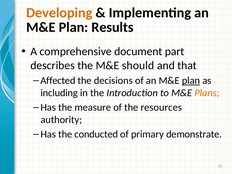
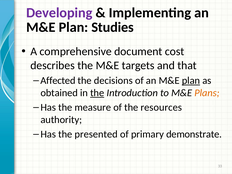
Developing colour: orange -> purple
Results: Results -> Studies
part: part -> cost
should: should -> targets
including: including -> obtained
the at (97, 93) underline: none -> present
conducted: conducted -> presented
